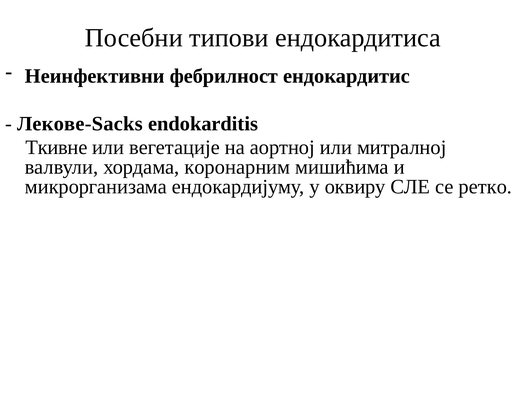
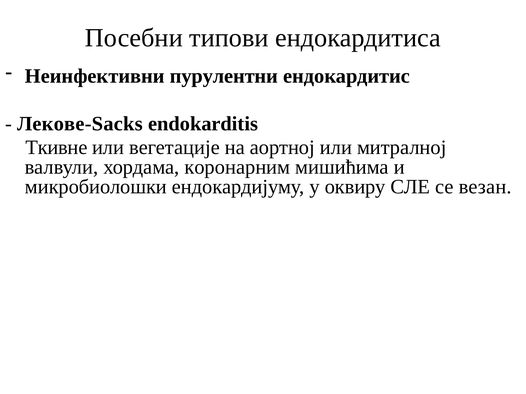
фебрилност: фебрилност -> пурулентни
микрорганизама: микрорганизама -> микробиолошки
ретко: ретко -> везан
